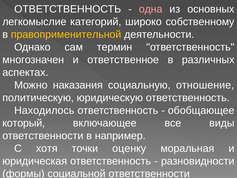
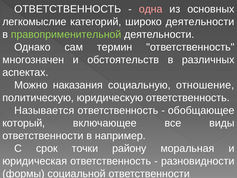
широко собственному: собственному -> деятельности
правоприменительной colour: yellow -> light green
ответственное: ответственное -> обстоятельств
Находилось: Находилось -> Называется
хотя: хотя -> срок
оценку: оценку -> району
